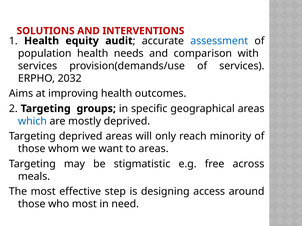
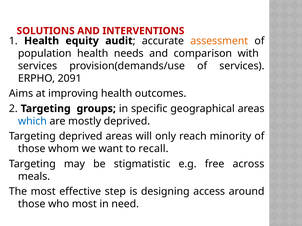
assessment colour: blue -> orange
2032: 2032 -> 2091
to areas: areas -> recall
